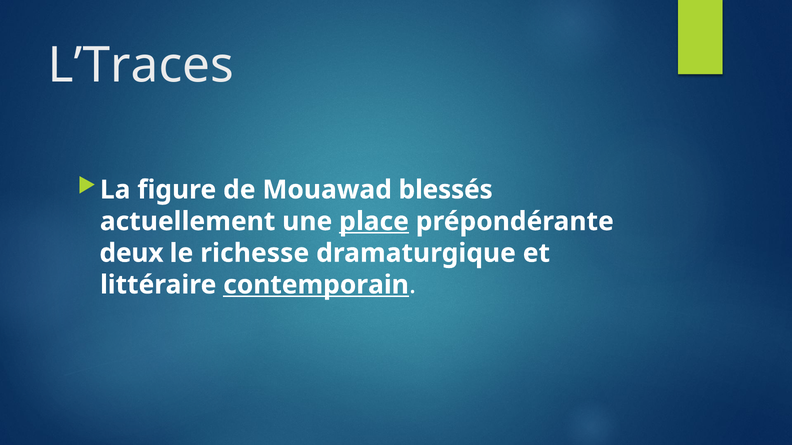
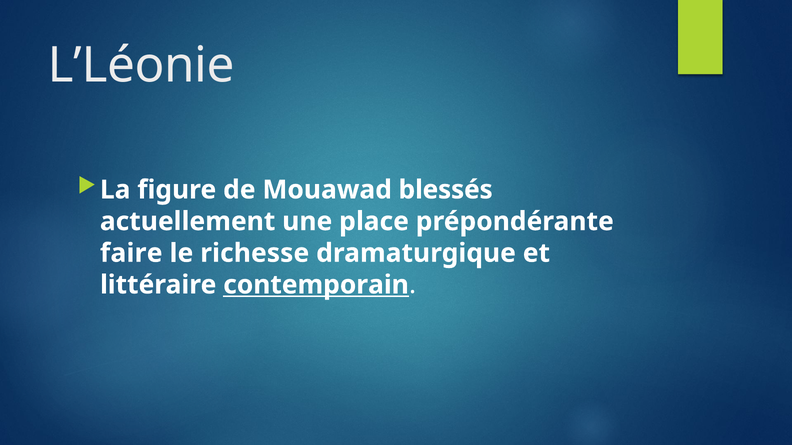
L’Traces: L’Traces -> L’Léonie
place underline: present -> none
deux: deux -> faire
